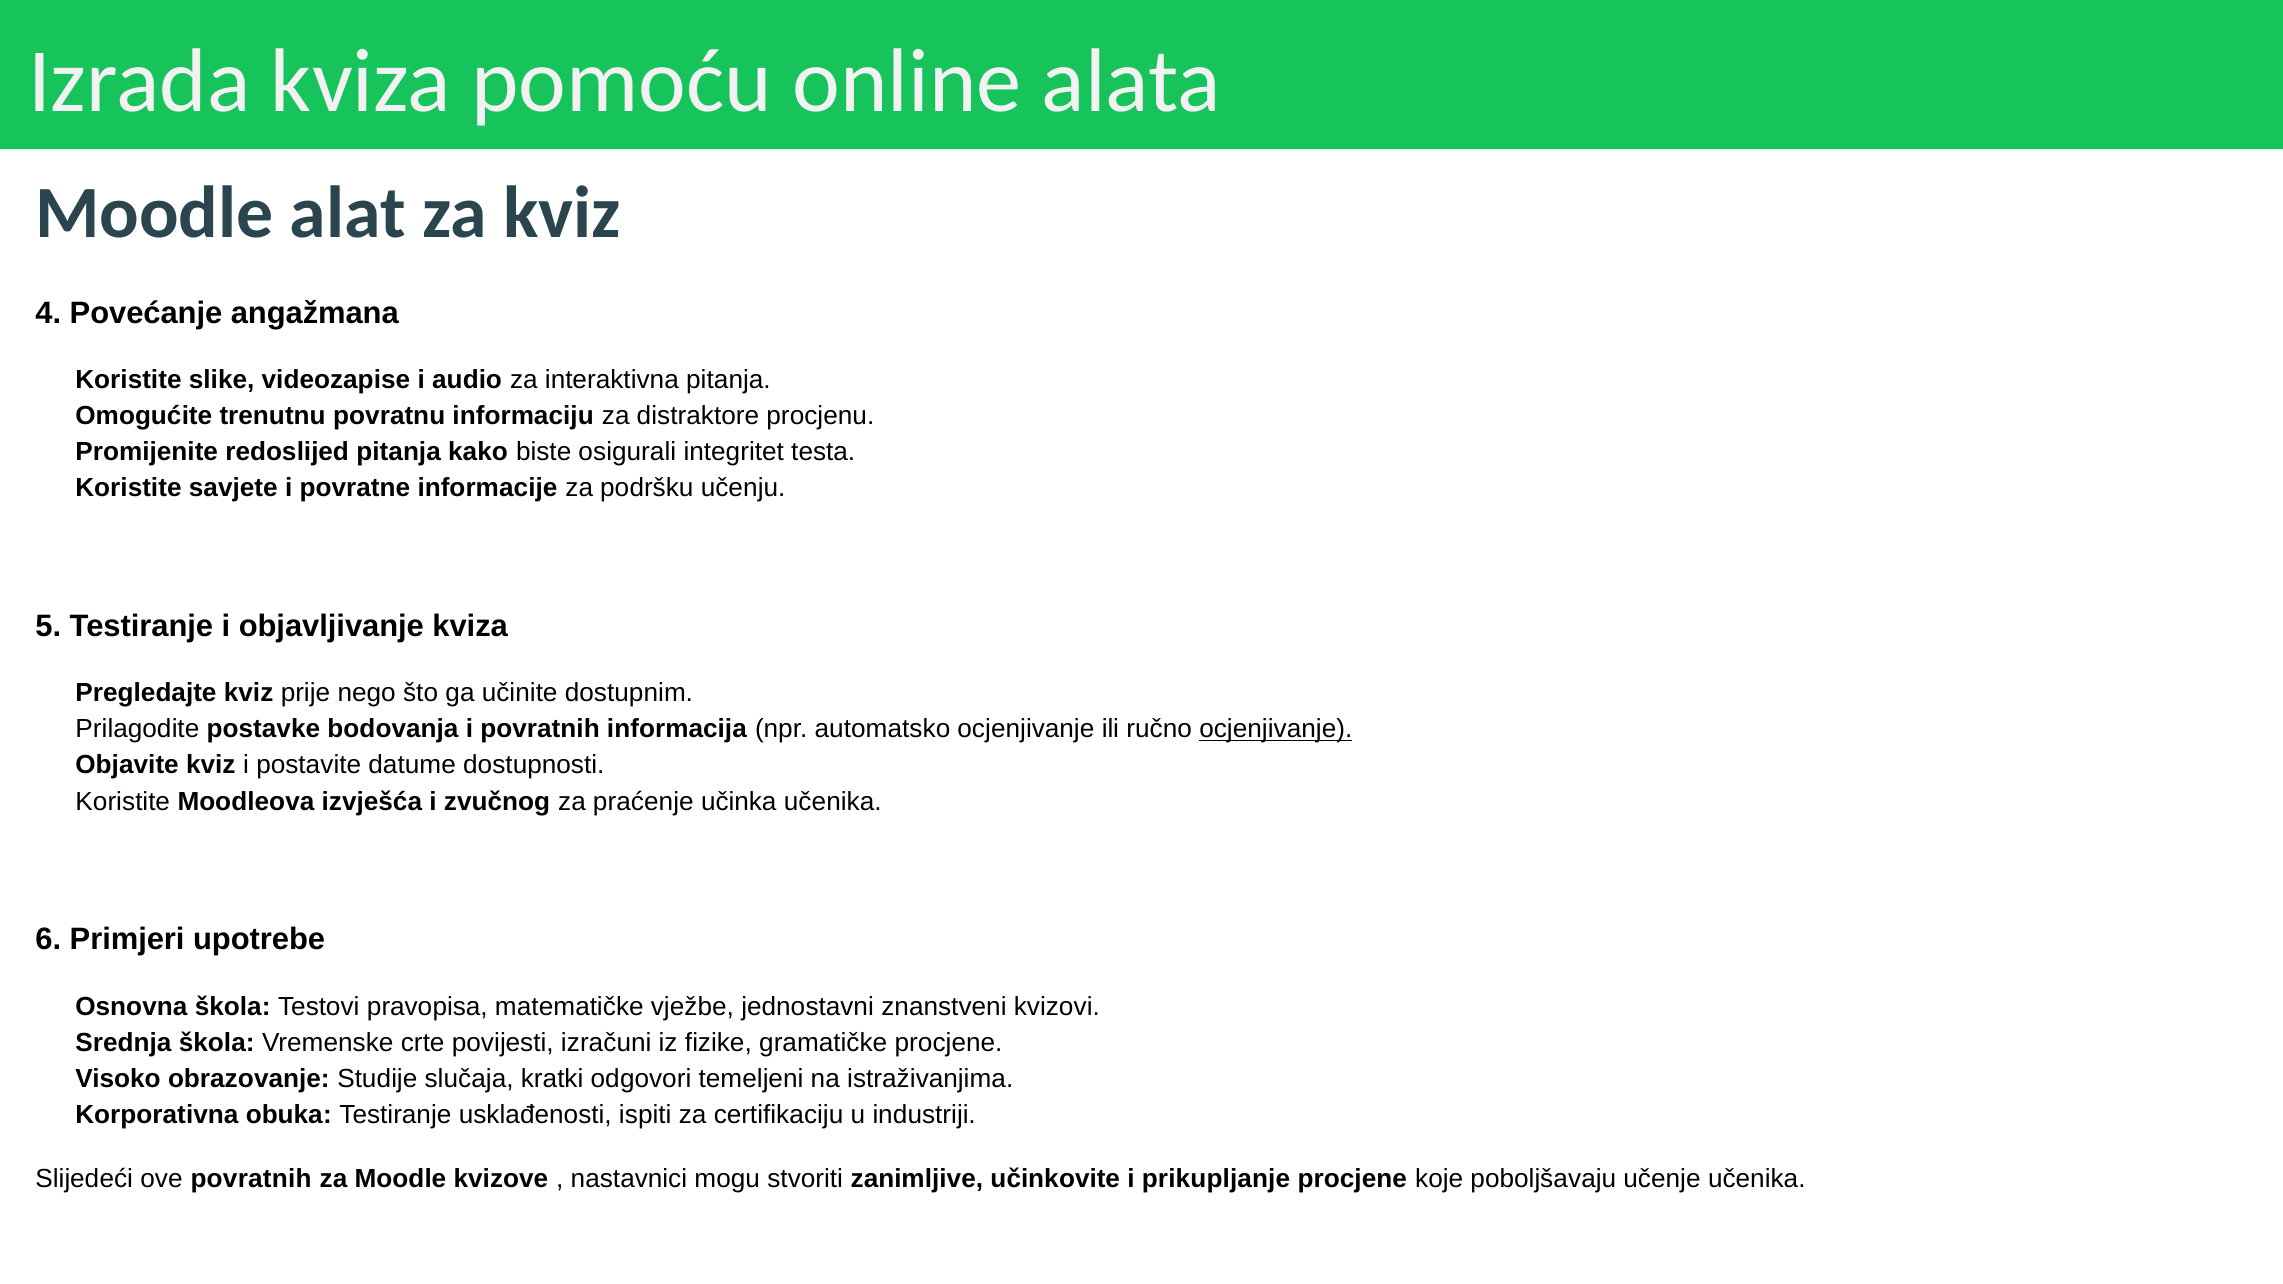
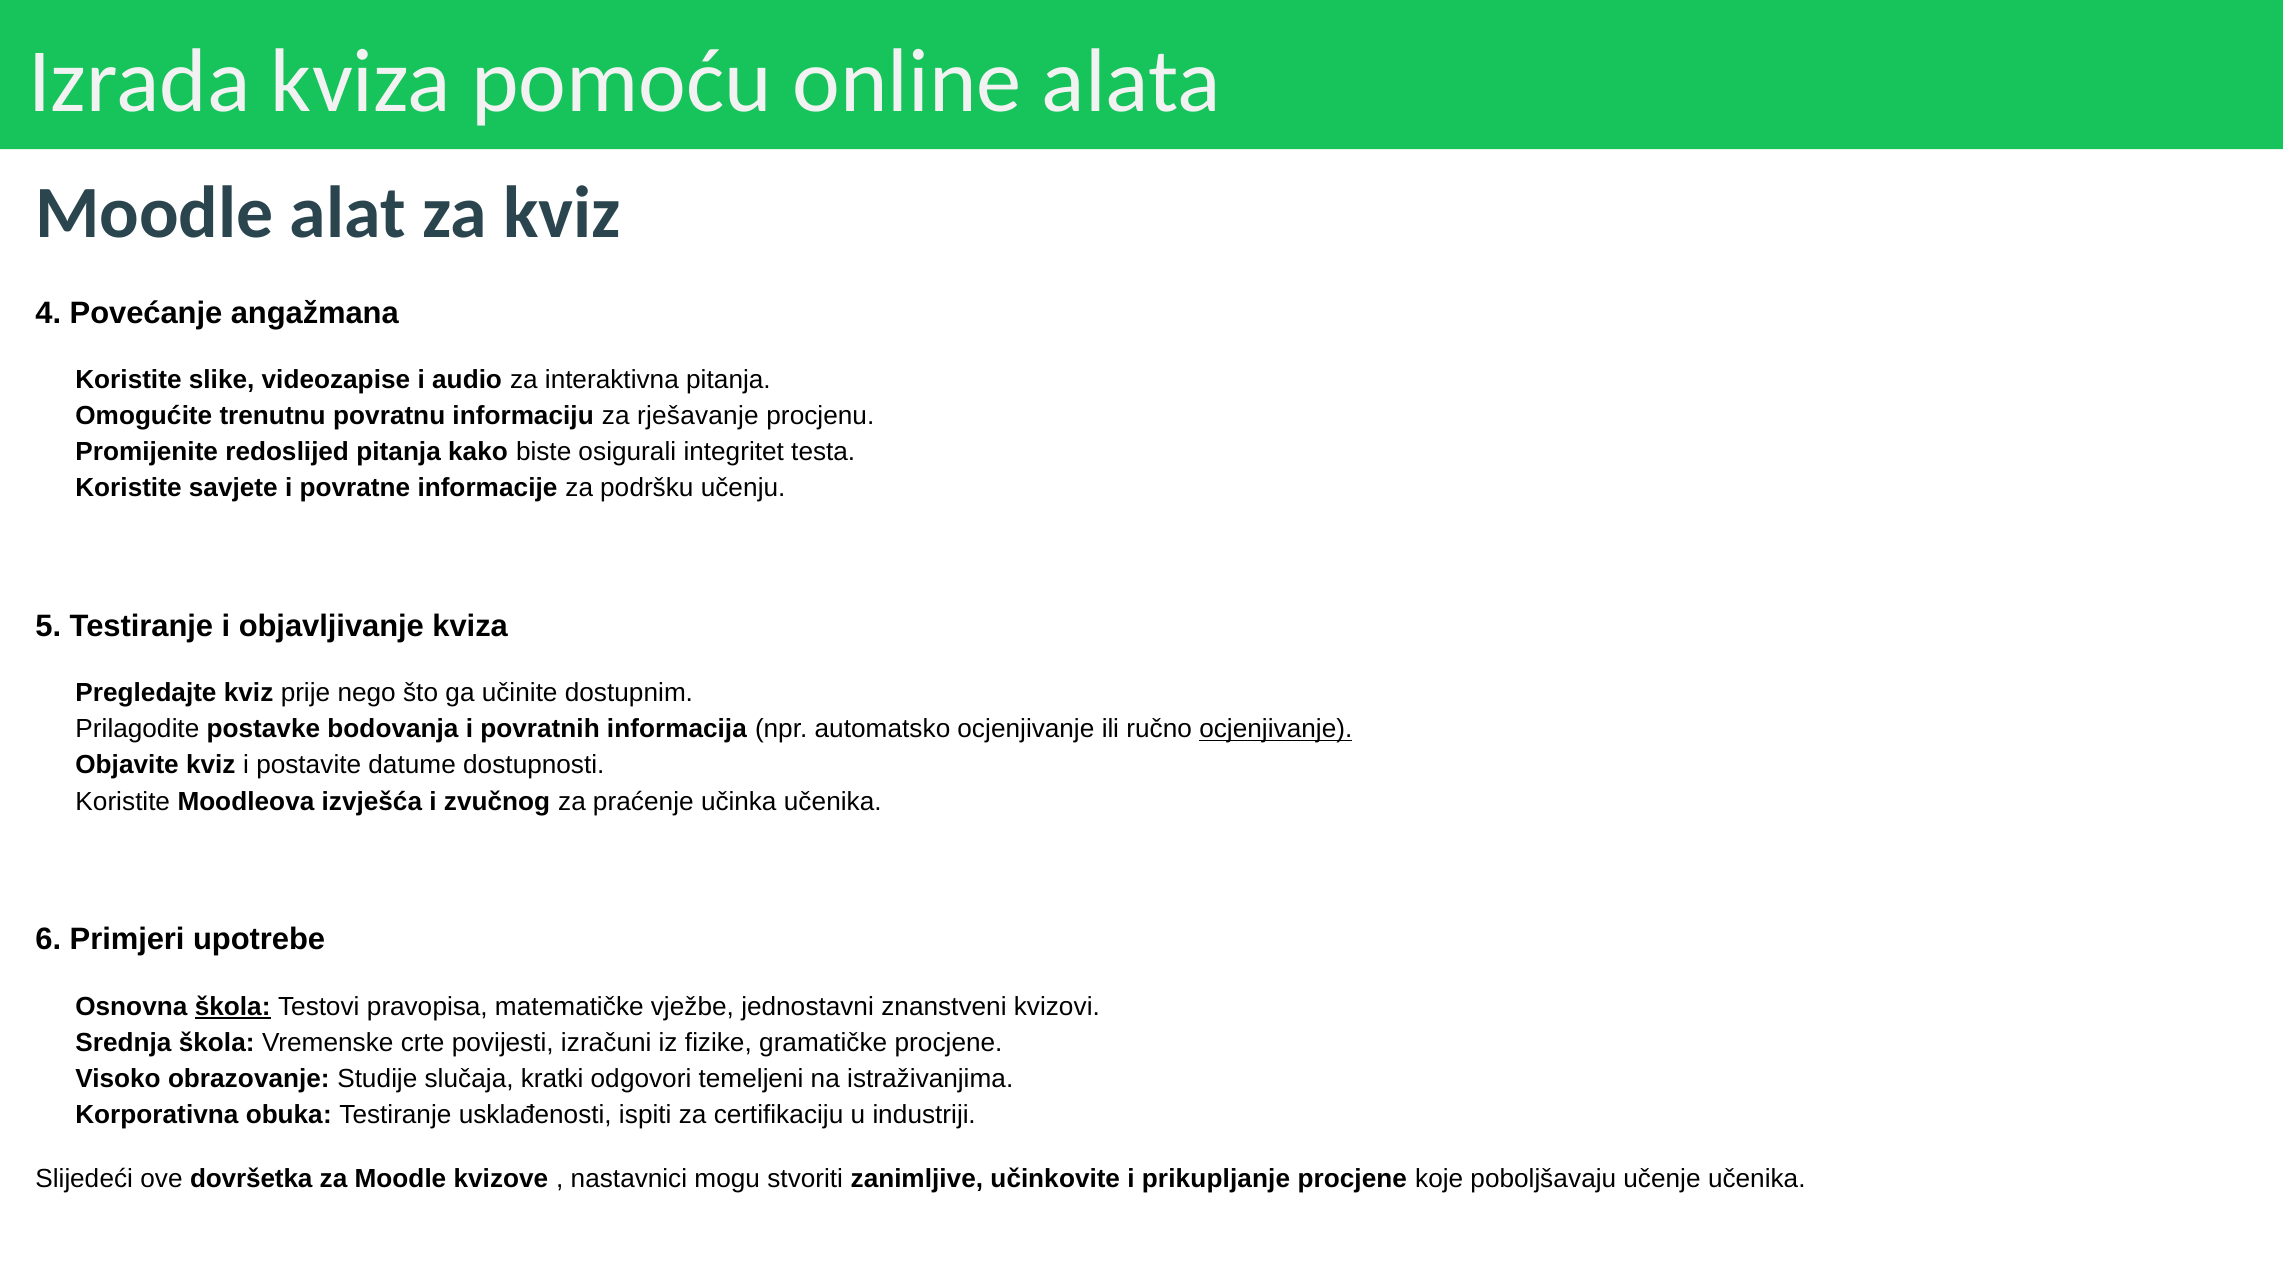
distraktore: distraktore -> rješavanje
škola at (233, 1007) underline: none -> present
ove povratnih: povratnih -> dovršetka
